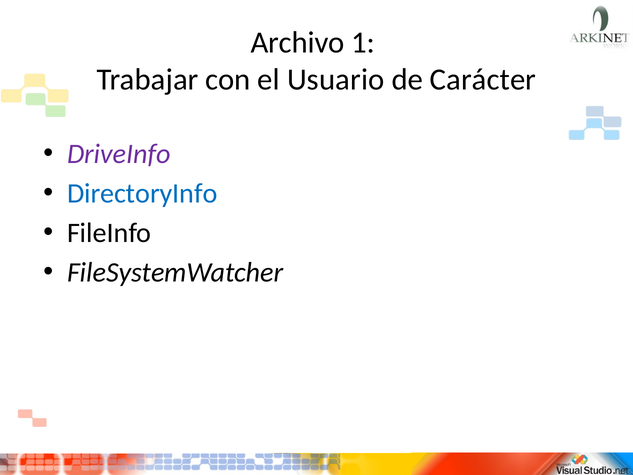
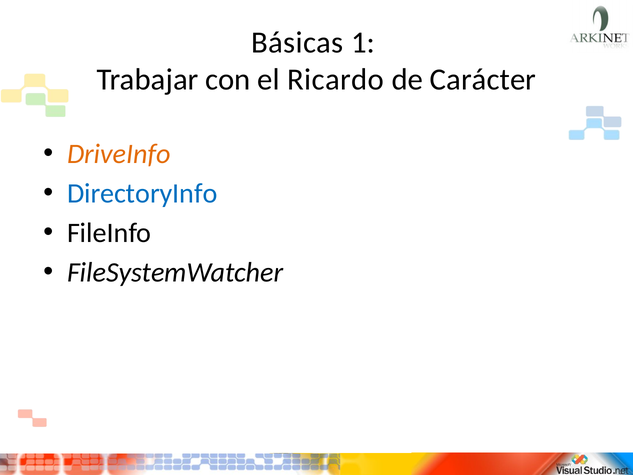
Archivo: Archivo -> Básicas
Usuario: Usuario -> Ricardo
DriveInfo colour: purple -> orange
